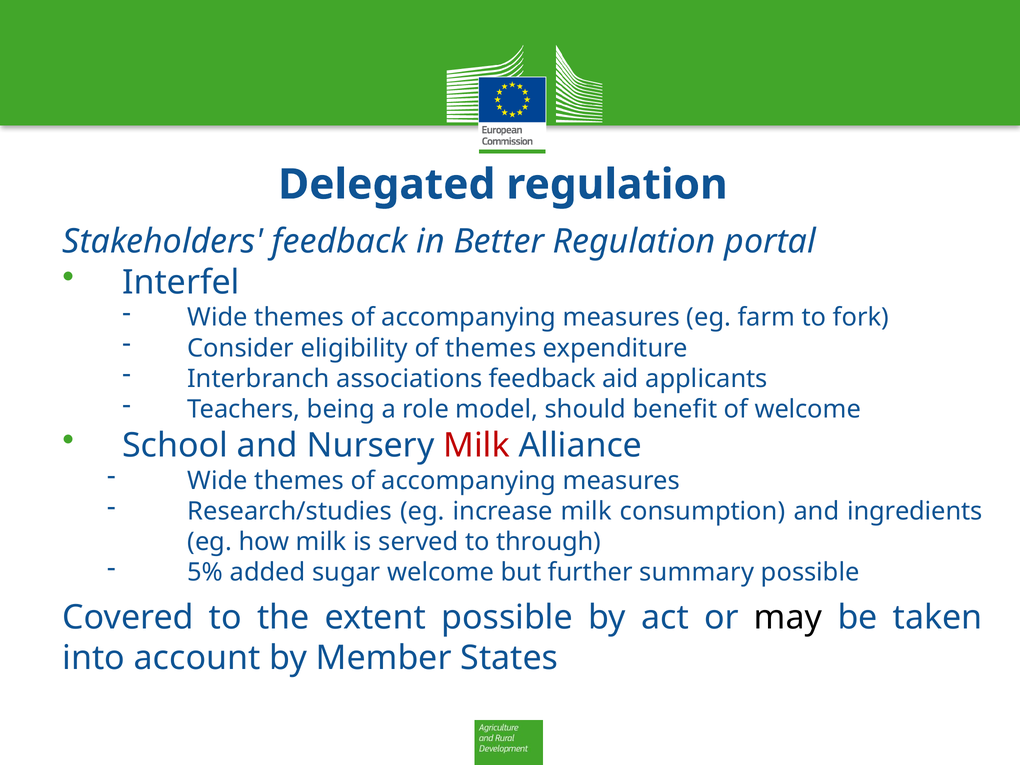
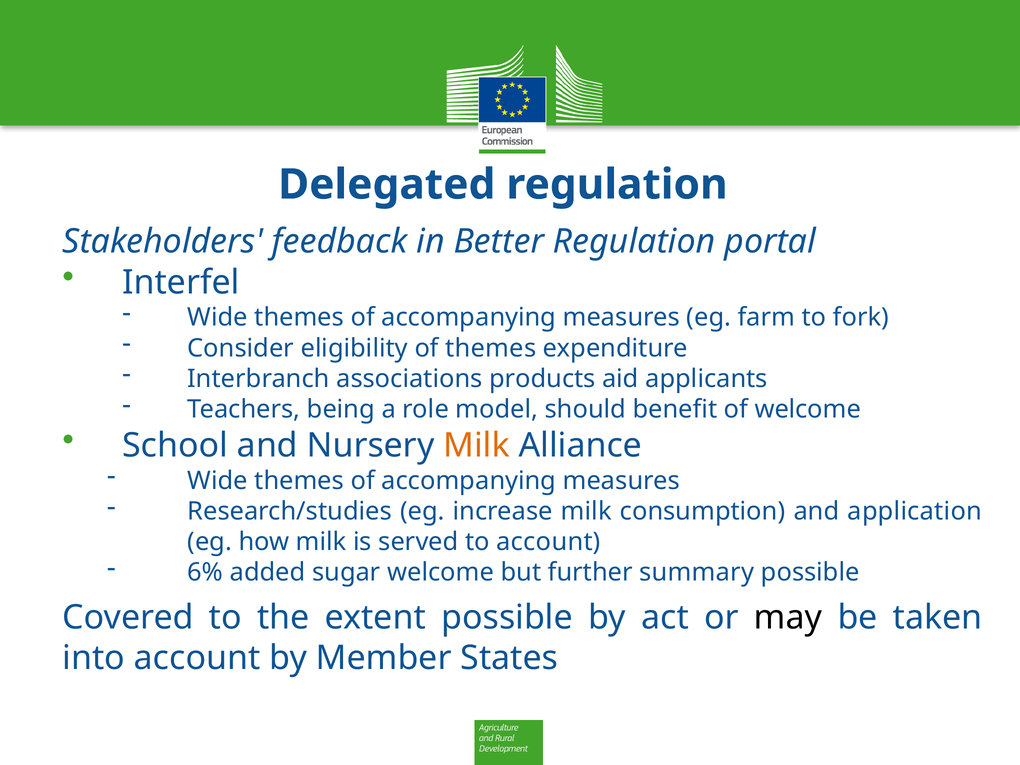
associations feedback: feedback -> products
Milk at (477, 446) colour: red -> orange
ingredients: ingredients -> application
to through: through -> account
5%: 5% -> 6%
